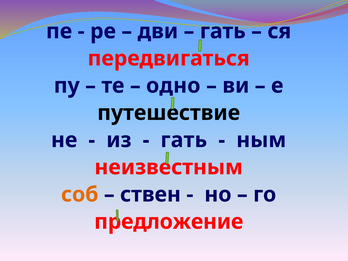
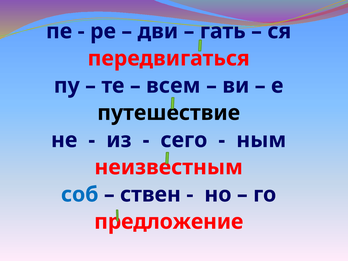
одно: одно -> всем
гать at (184, 140): гать -> сего
соб colour: orange -> blue
